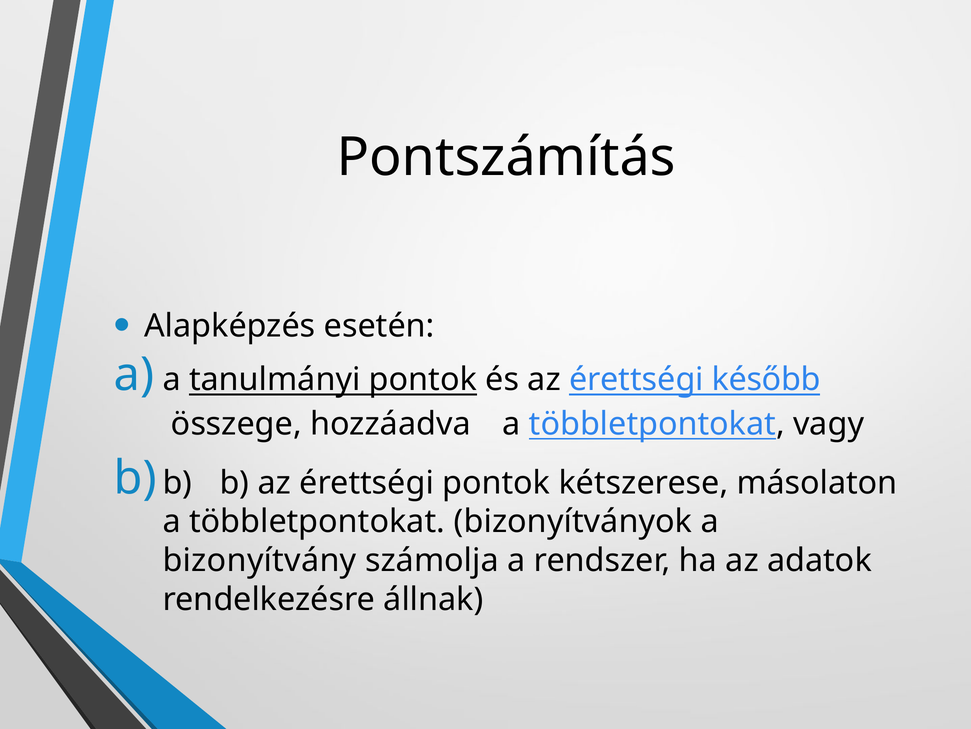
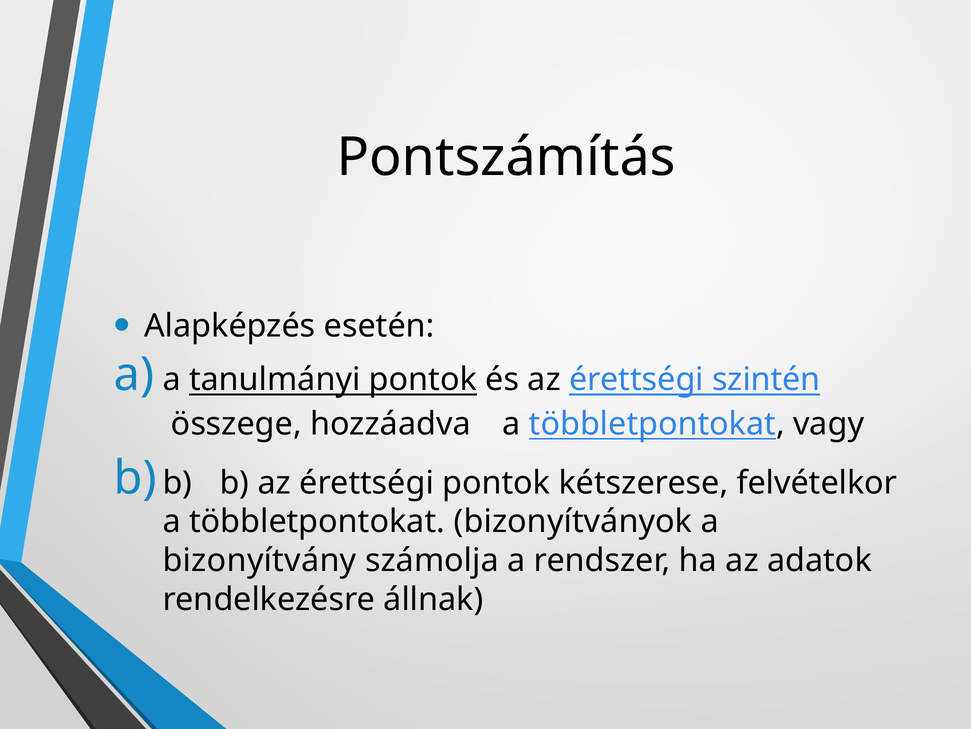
később: később -> szintén
másolaton: másolaton -> felvételkor
